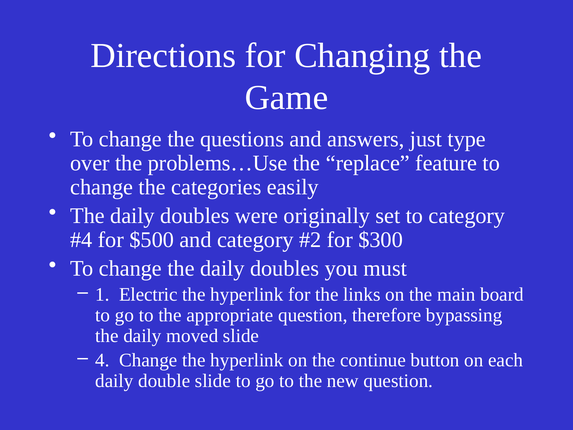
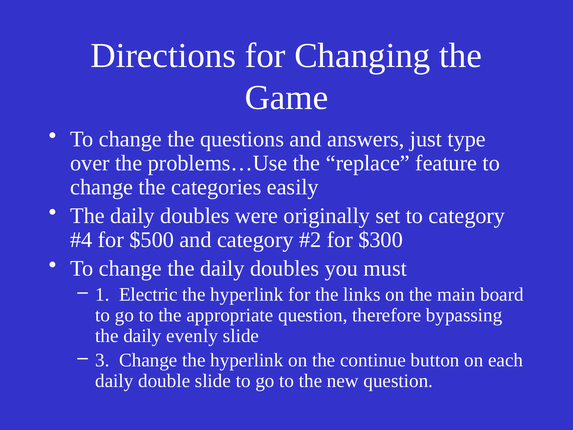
moved: moved -> evenly
4: 4 -> 3
